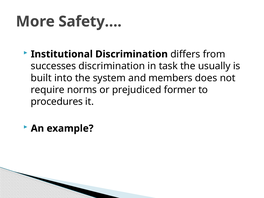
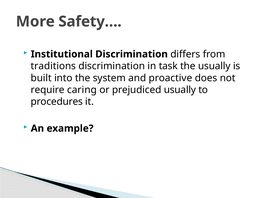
successes: successes -> traditions
members: members -> proactive
norms: norms -> caring
prejudiced former: former -> usually
